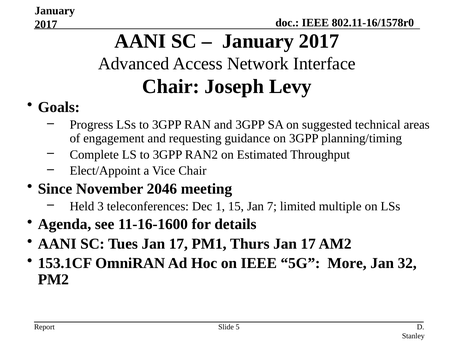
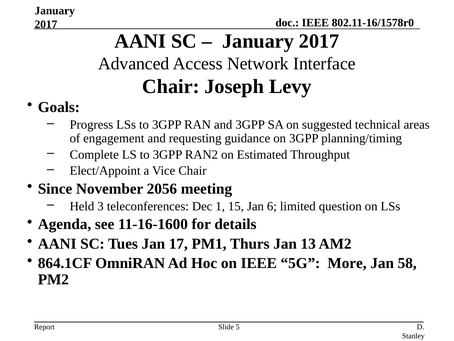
2046: 2046 -> 2056
7: 7 -> 6
multiple: multiple -> question
Thurs Jan 17: 17 -> 13
153.1CF: 153.1CF -> 864.1CF
32: 32 -> 58
